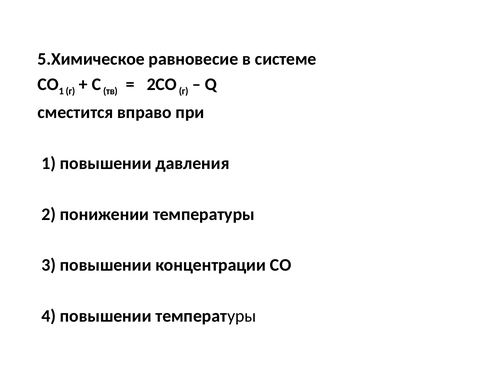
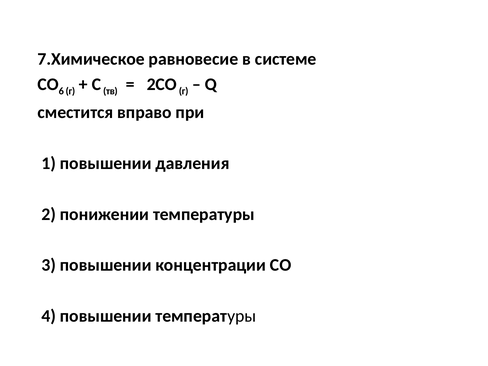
5.Химическое: 5.Химическое -> 7.Химическое
1 at (61, 91): 1 -> 6
